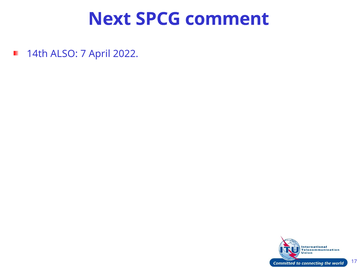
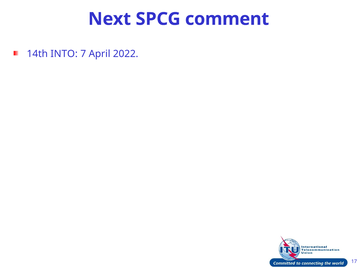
ALSO: ALSO -> INTO
